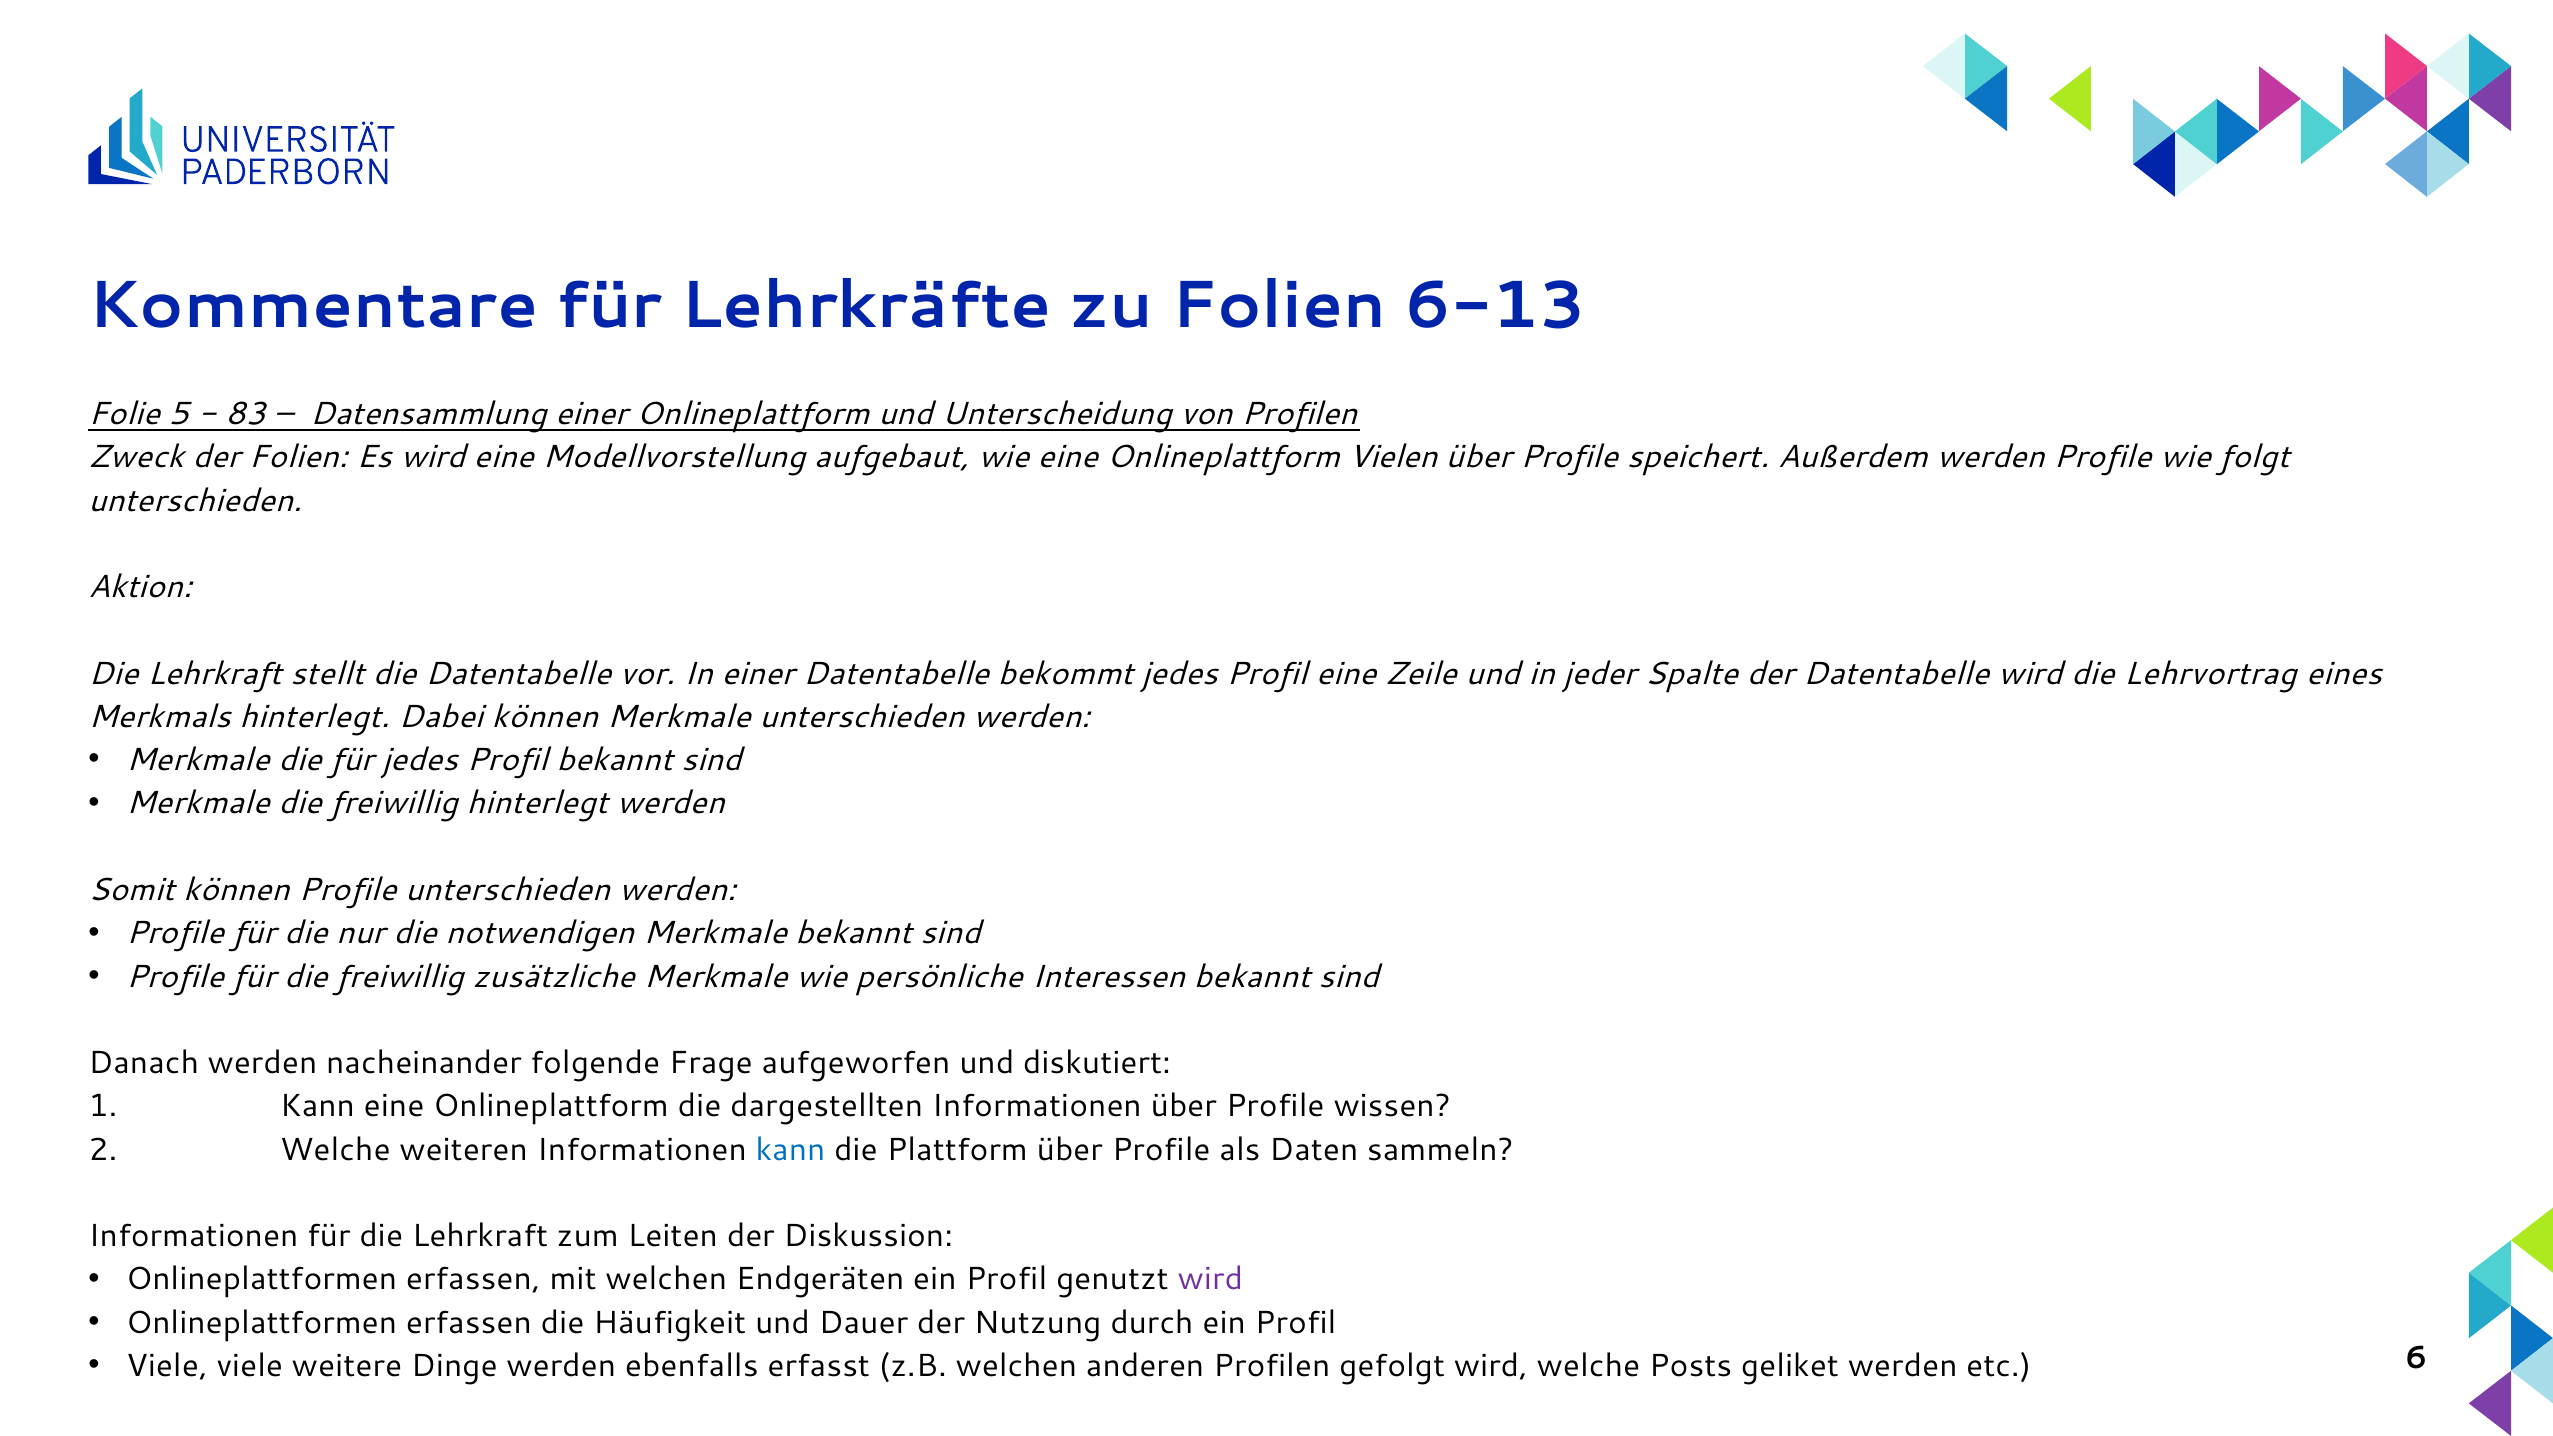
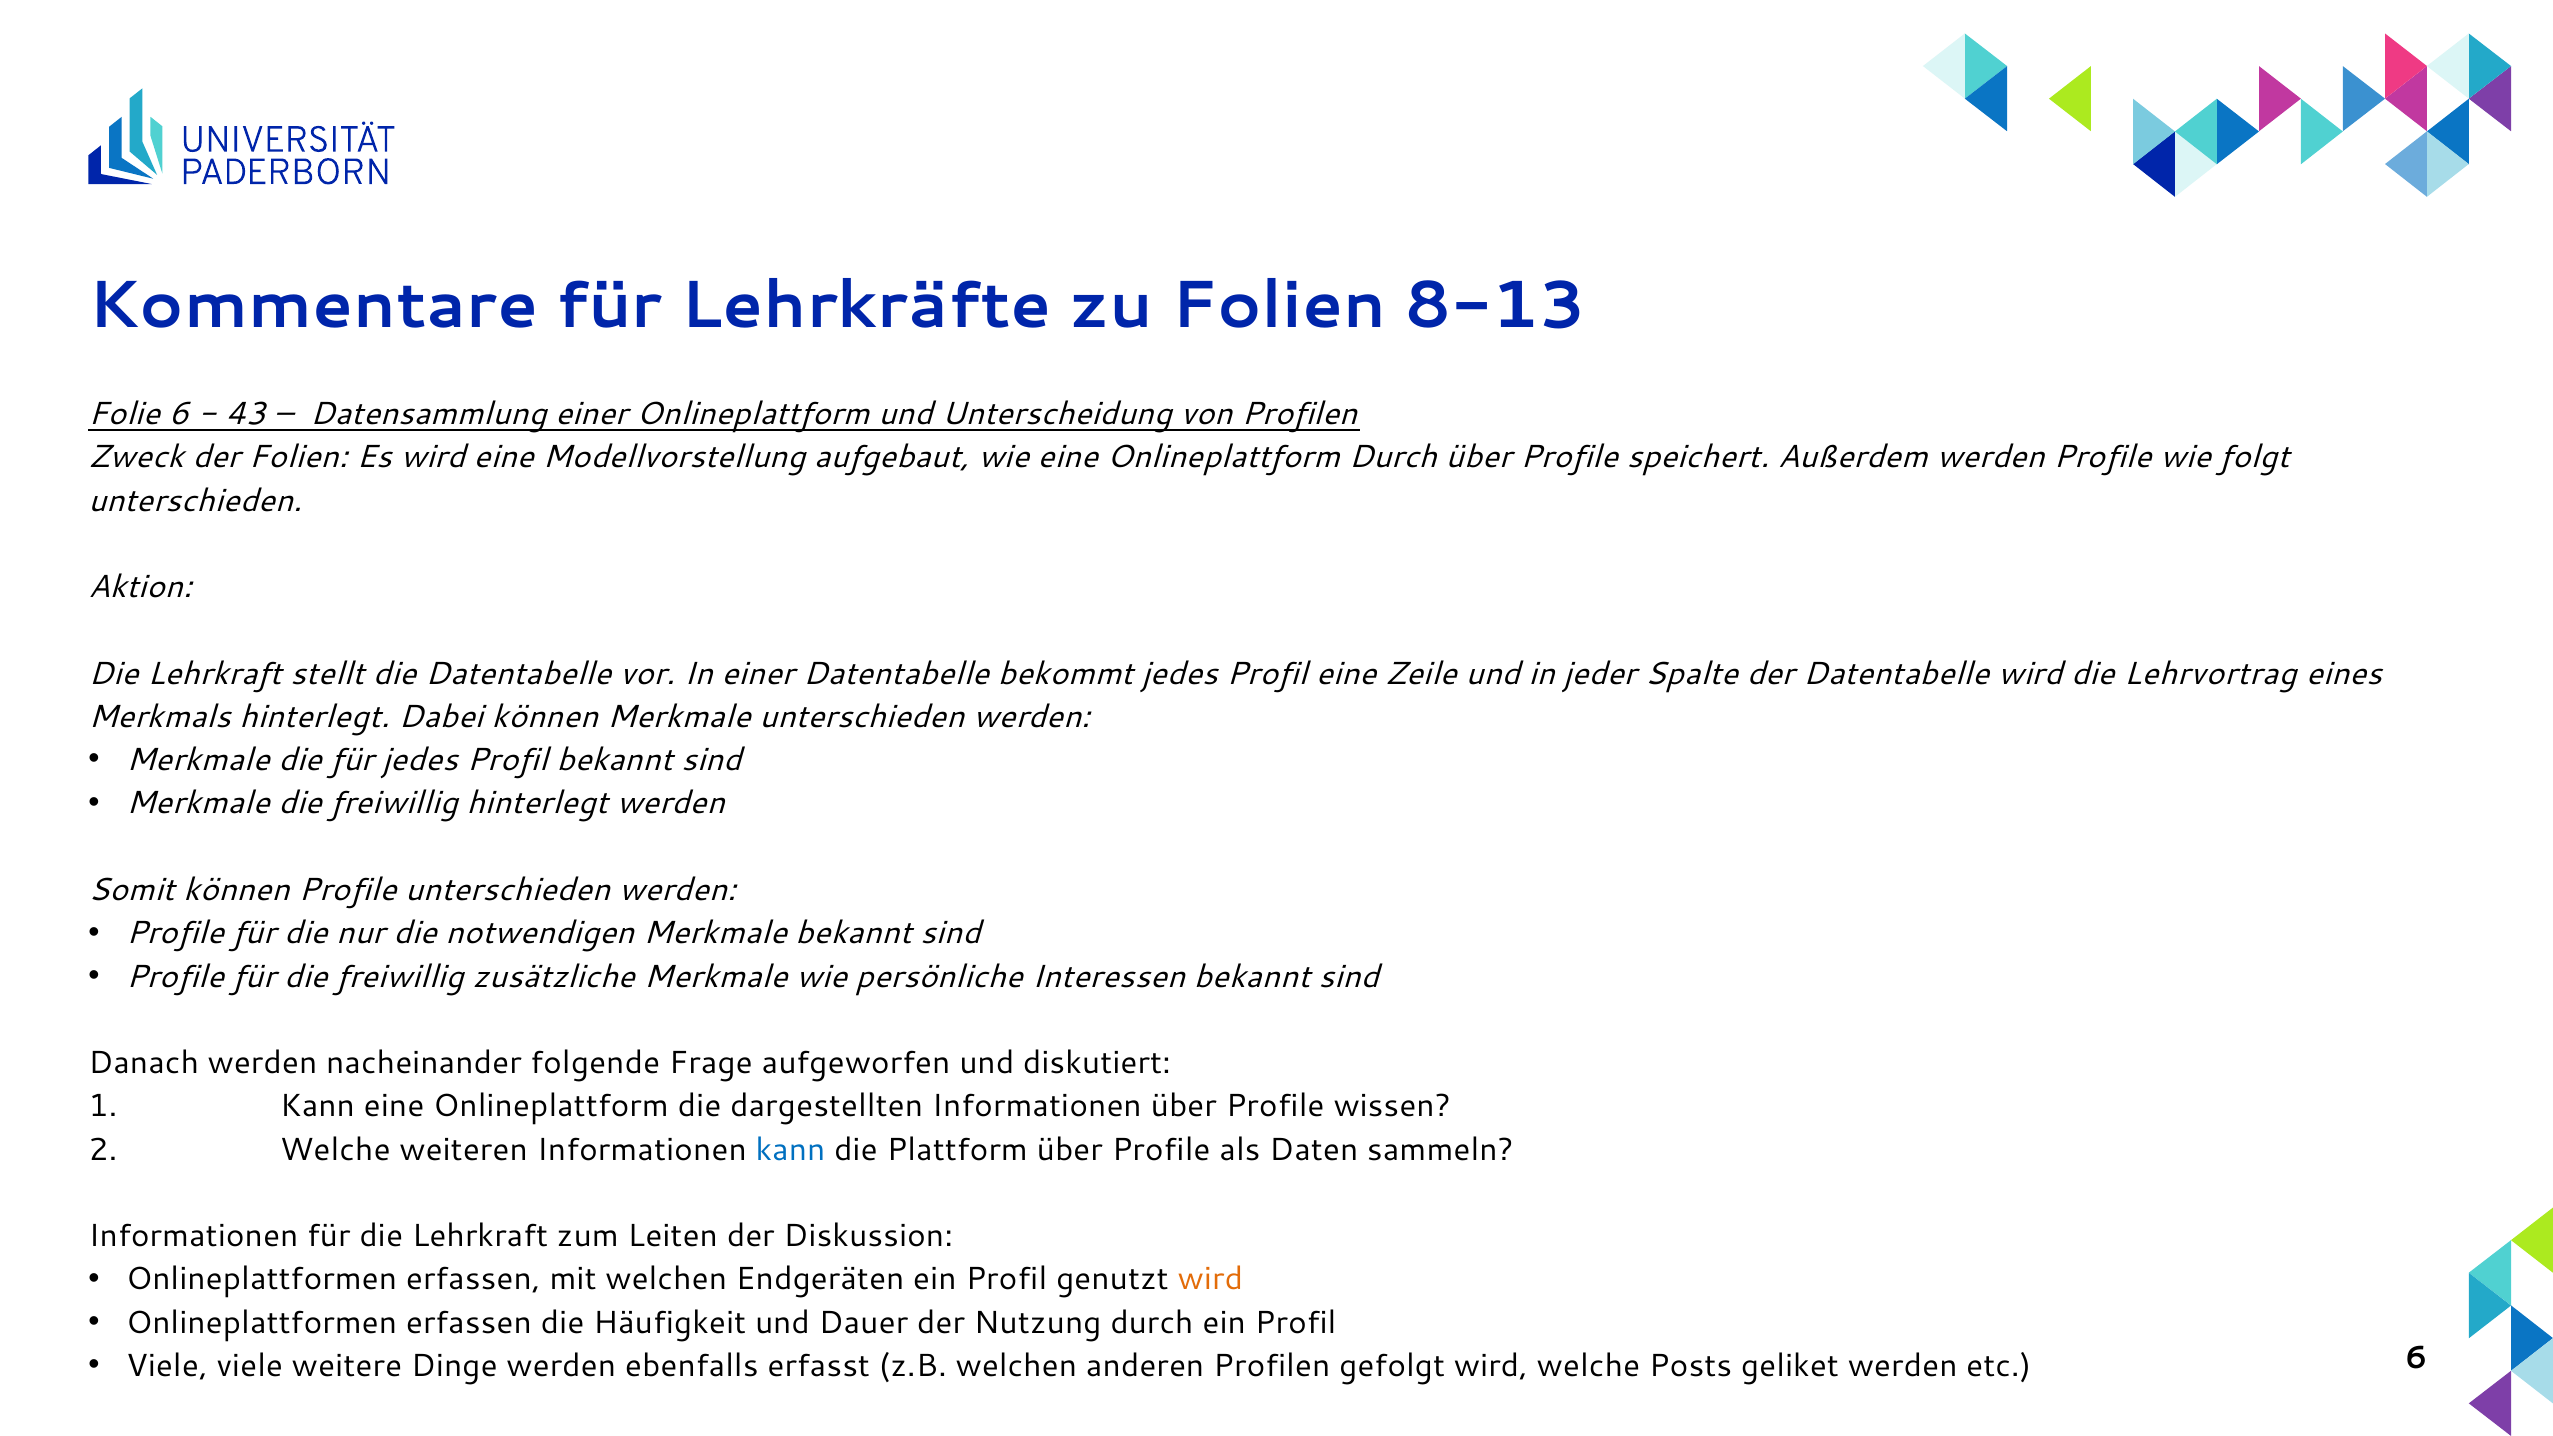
6-13: 6-13 -> 8-13
Folie 5: 5 -> 6
83: 83 -> 43
Onlineplattform Vielen: Vielen -> Durch
wird at (1210, 1279) colour: purple -> orange
